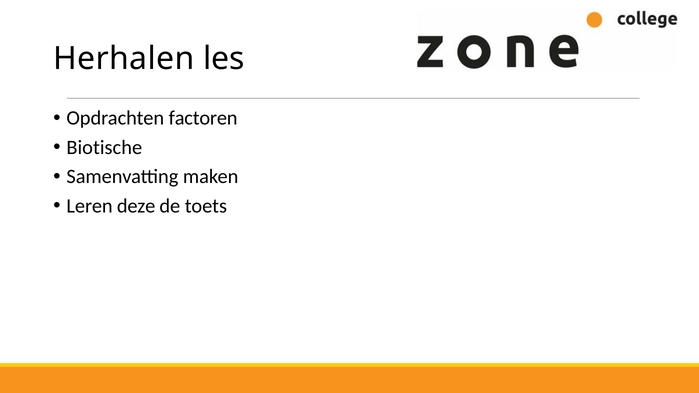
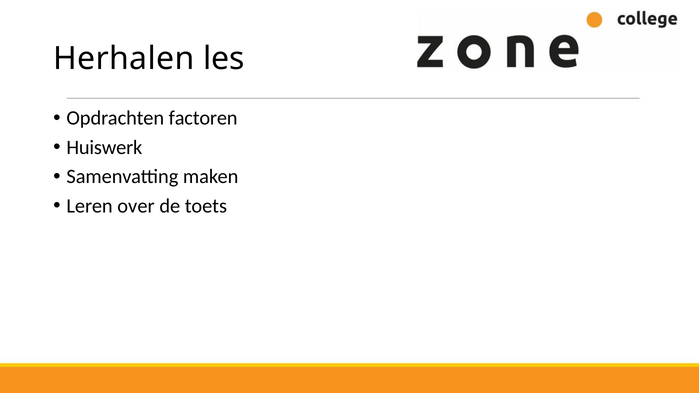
Biotische: Biotische -> Huiswerk
deze: deze -> over
